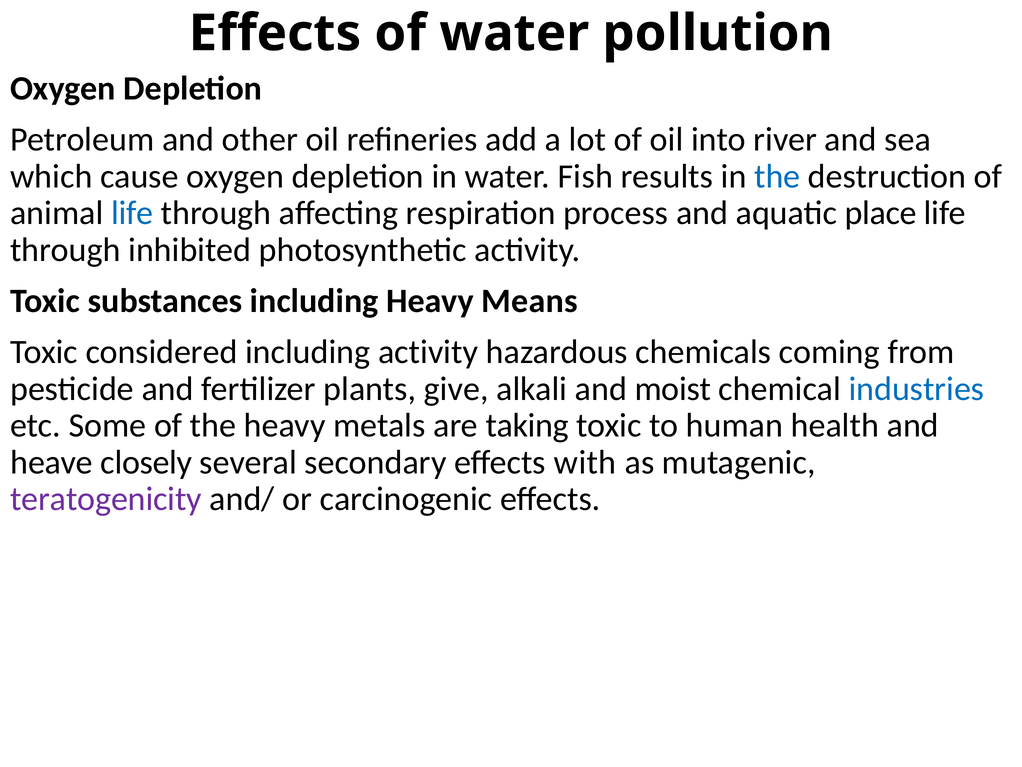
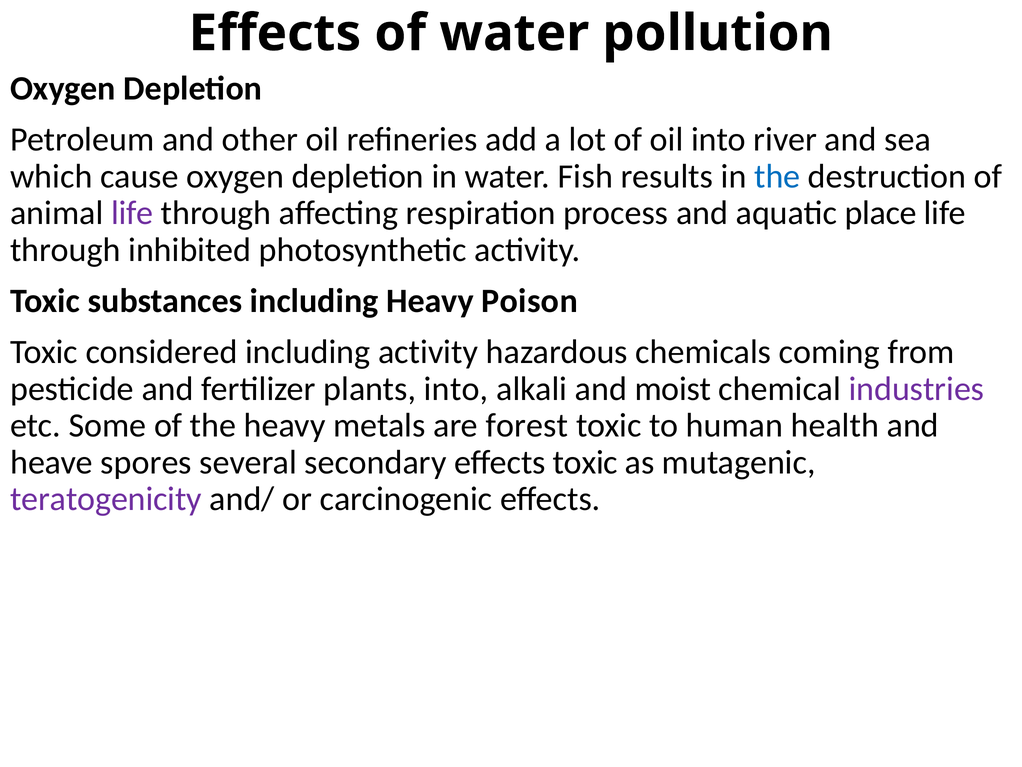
life at (132, 213) colour: blue -> purple
Means: Means -> Poison
plants give: give -> into
industries colour: blue -> purple
taking: taking -> forest
closely: closely -> spores
effects with: with -> toxic
